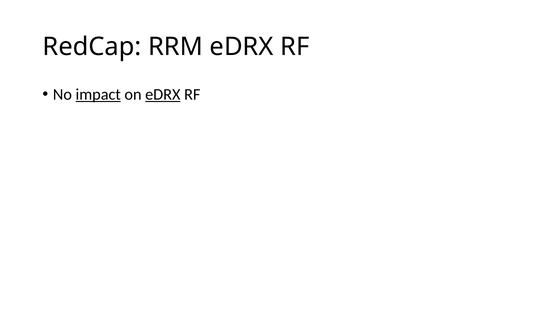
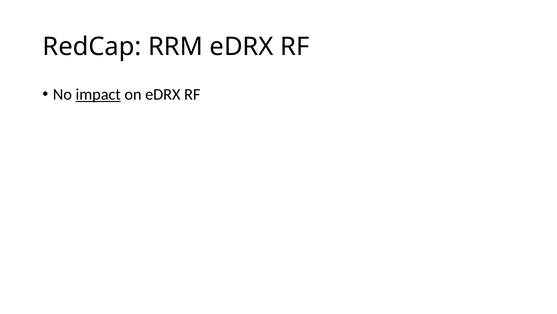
eDRX at (163, 94) underline: present -> none
